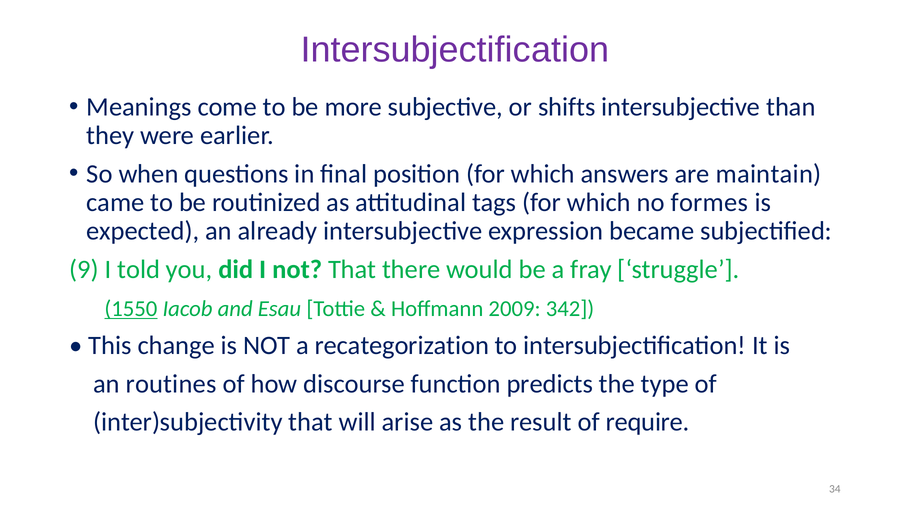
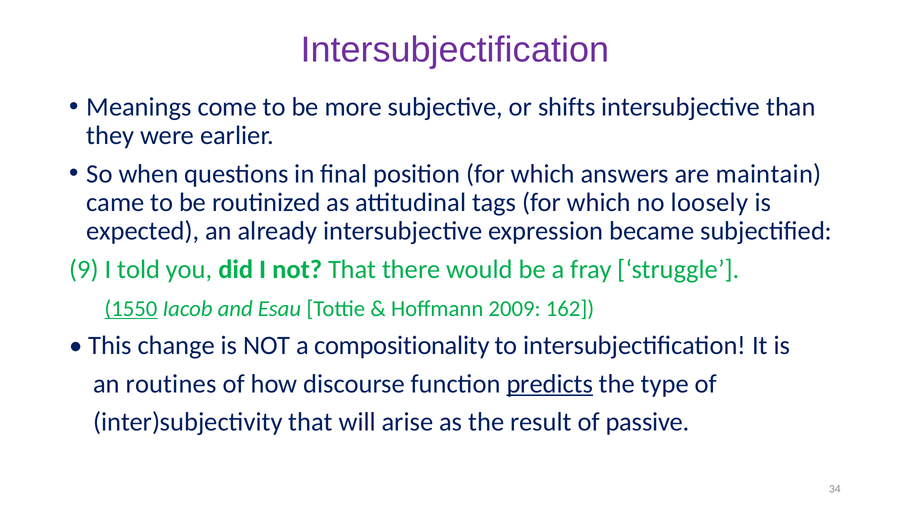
formes: formes -> loosely
342: 342 -> 162
recategorization: recategorization -> compositionality
predicts underline: none -> present
require: require -> passive
